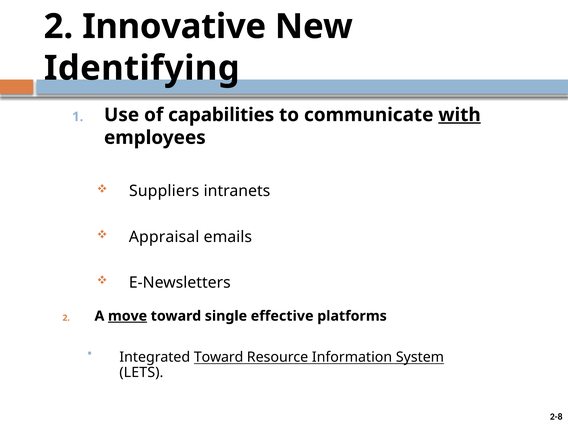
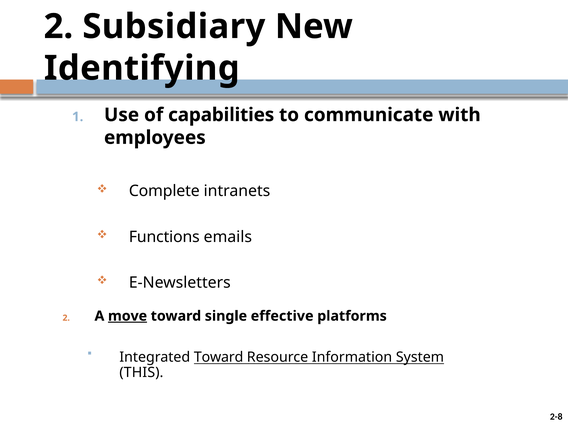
Innovative: Innovative -> Subsidiary
with underline: present -> none
Suppliers: Suppliers -> Complete
Appraisal: Appraisal -> Functions
LETS: LETS -> THIS
